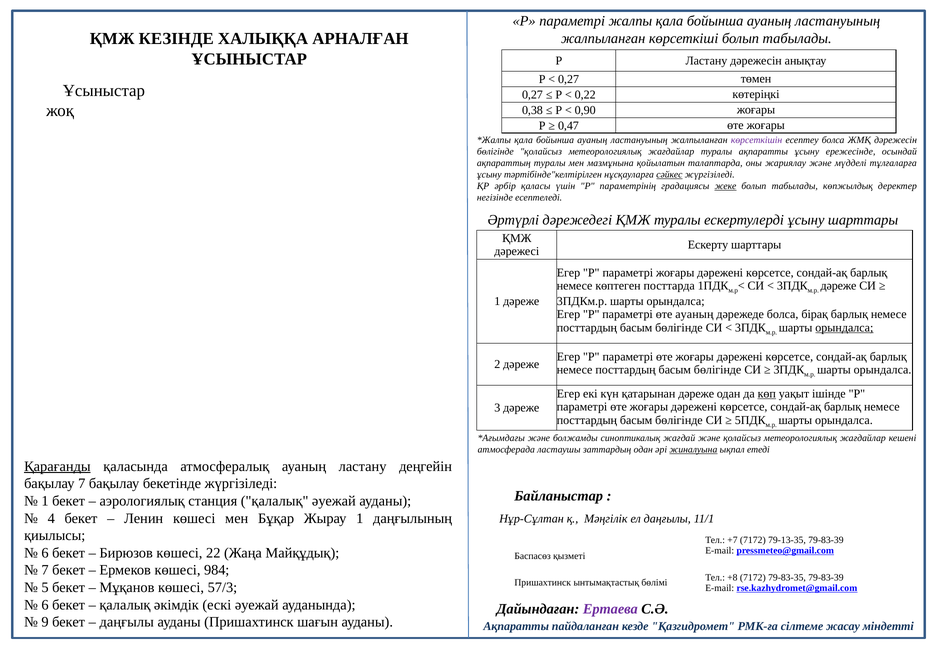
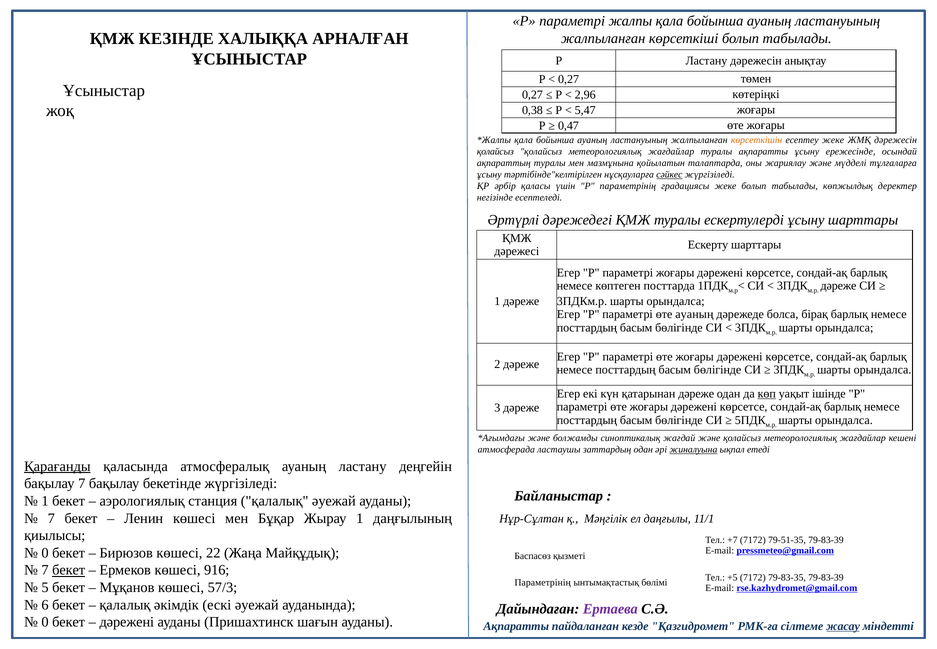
0,22: 0,22 -> 2,96
0,90: 0,90 -> 5,47
көрсеткішін colour: purple -> orange
есептеу болса: болса -> жеке
бөлігінде at (495, 152): бөлігінде -> қолайсыз
жеке at (725, 186) underline: present -> none
орындалса at (844, 327) underline: present -> none
4 at (51, 518): 4 -> 7
79-13-35: 79-13-35 -> 79-51-35
6 at (45, 553): 6 -> 0
бекет at (69, 570) underline: none -> present
984: 984 -> 916
+8: +8 -> +5
Пришахтинск at (543, 582): Пришахтинск -> Параметрінің
9 at (45, 622): 9 -> 0
даңғылы at (127, 622): даңғылы -> дәрежені
жасау underline: none -> present
